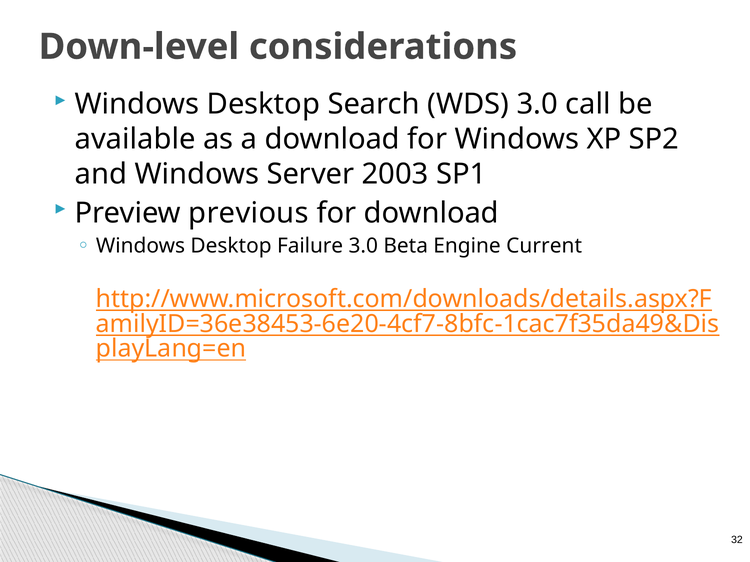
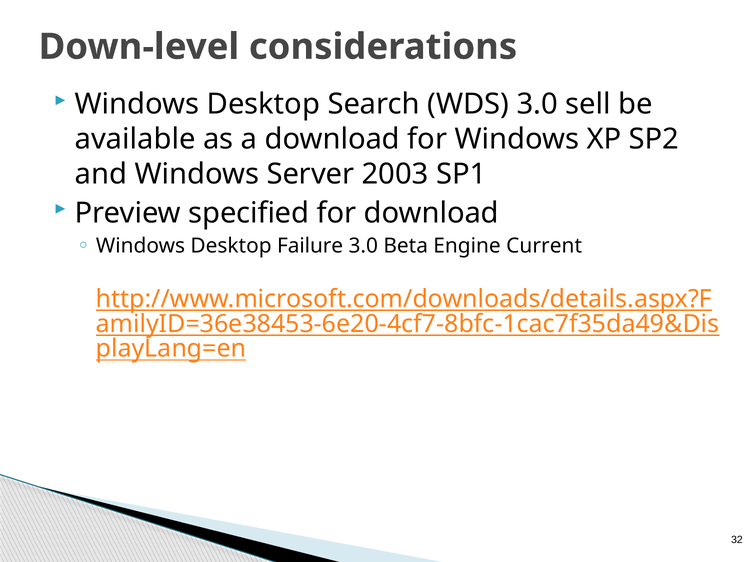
call: call -> sell
previous: previous -> specified
